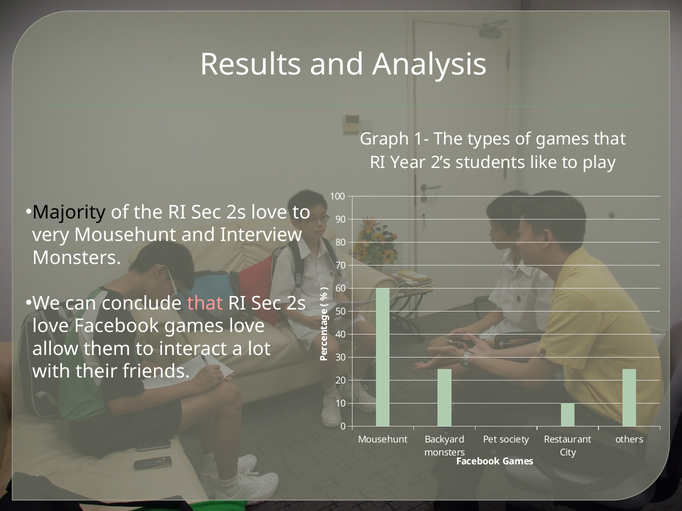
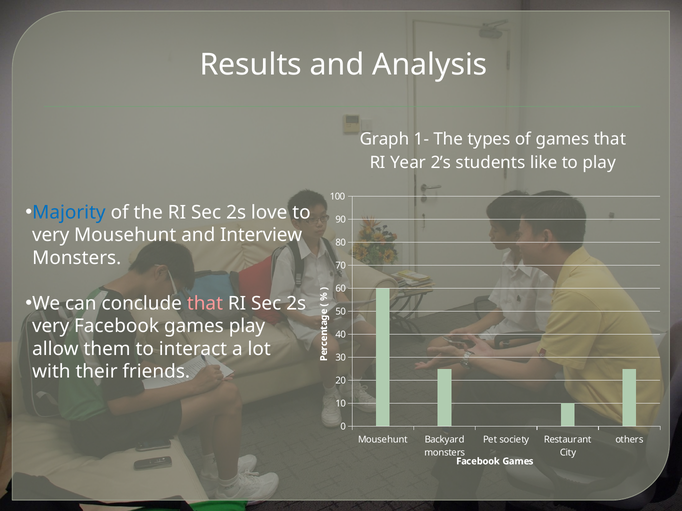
Majority colour: black -> blue
love at (51, 326): love -> very
games love: love -> play
